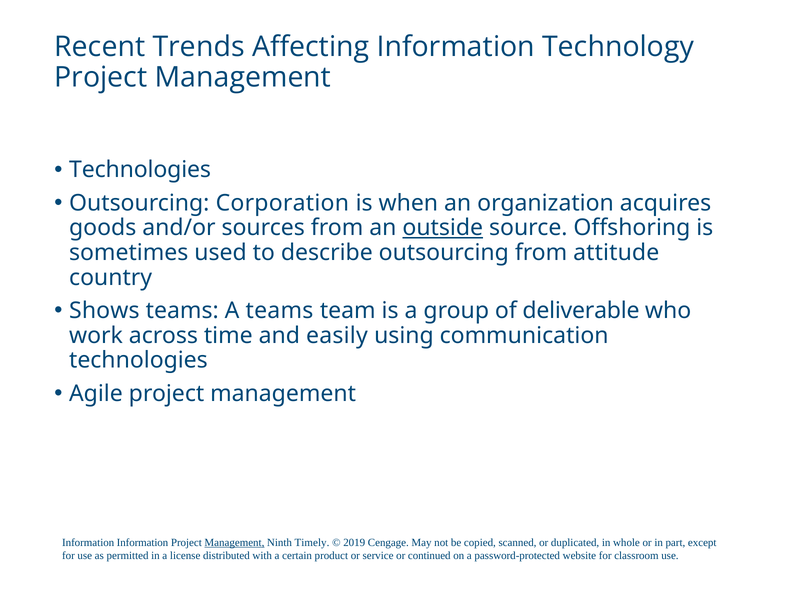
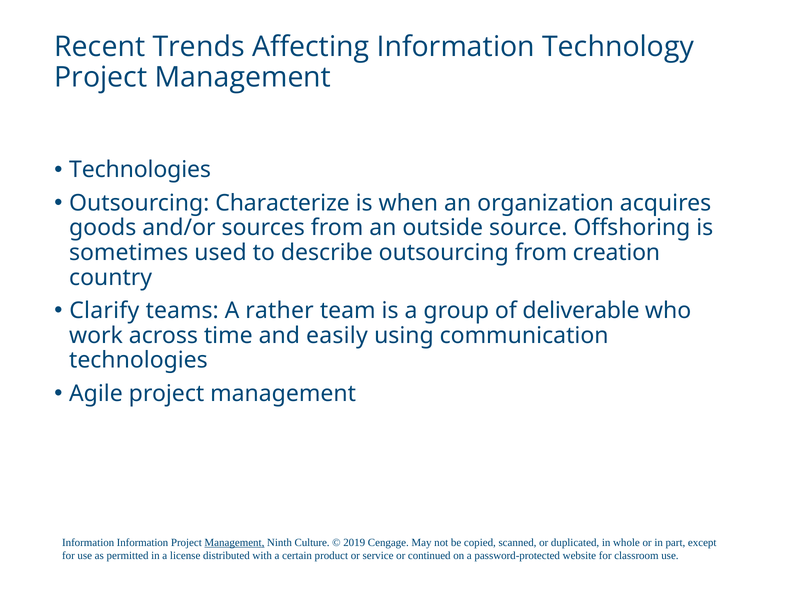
Corporation: Corporation -> Characterize
outside underline: present -> none
attitude: attitude -> creation
Shows: Shows -> Clarify
A teams: teams -> rather
Timely: Timely -> Culture
